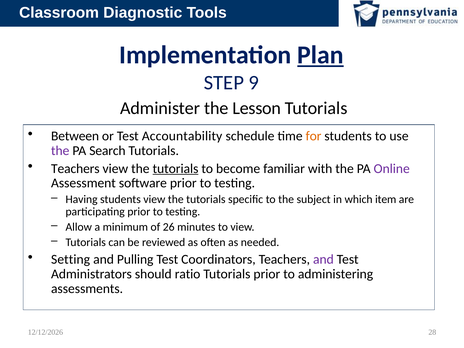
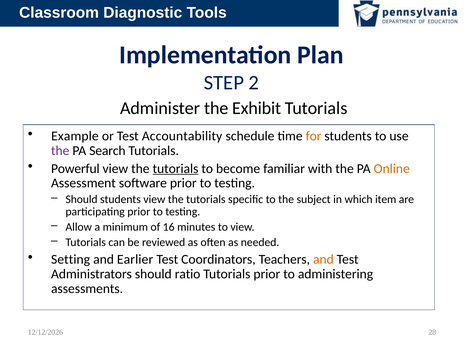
Plan underline: present -> none
9: 9 -> 2
Lesson: Lesson -> Exhibit
Between: Between -> Example
Teachers at (75, 169): Teachers -> Powerful
Online colour: purple -> orange
Having at (82, 199): Having -> Should
26: 26 -> 16
Pulling: Pulling -> Earlier
and at (323, 260) colour: purple -> orange
